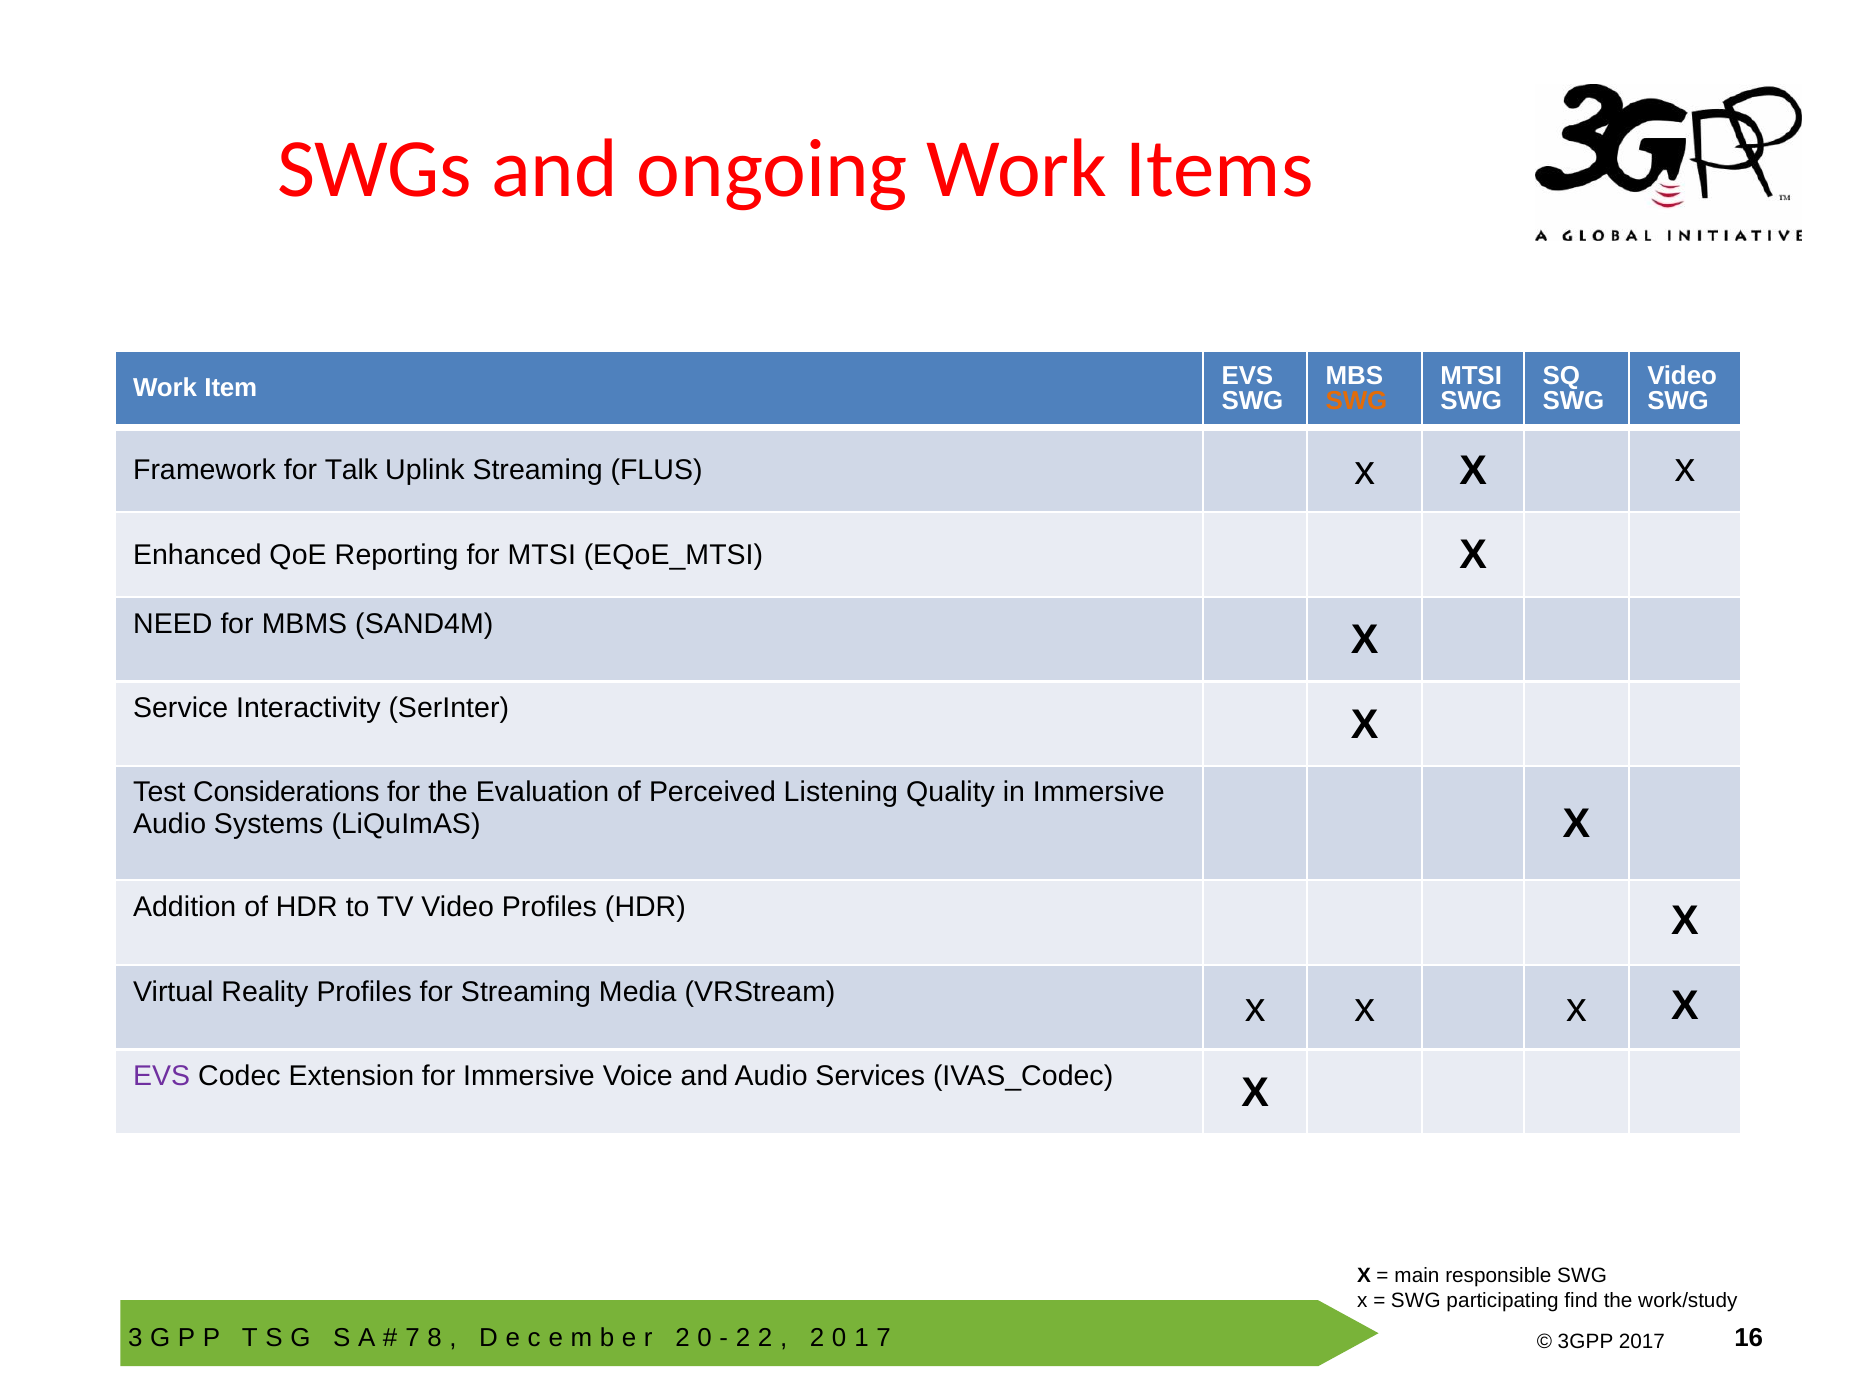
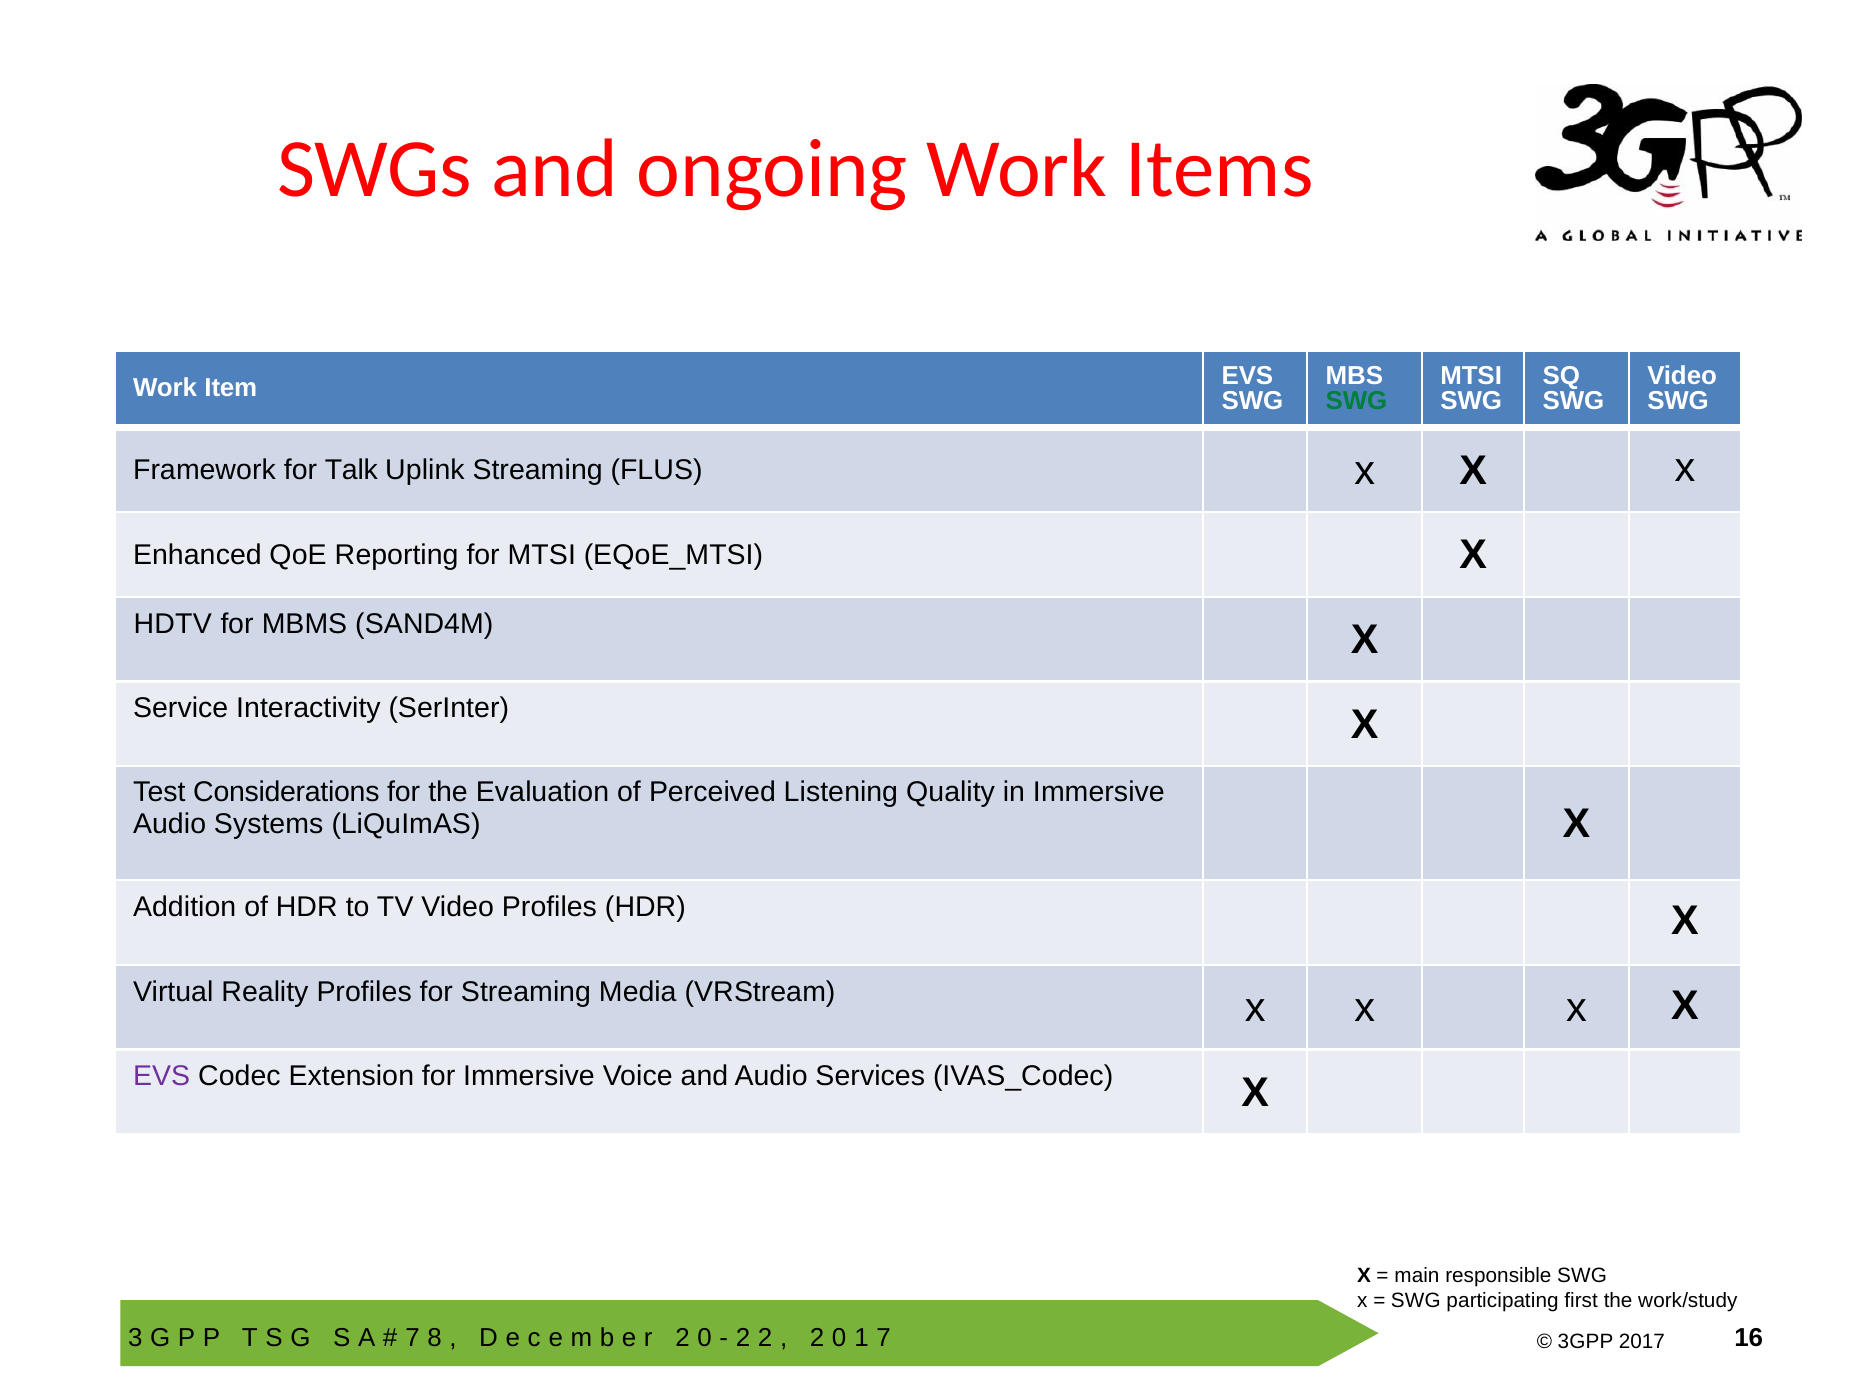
SWG at (1356, 401) colour: orange -> green
NEED: NEED -> HDTV
find: find -> first
